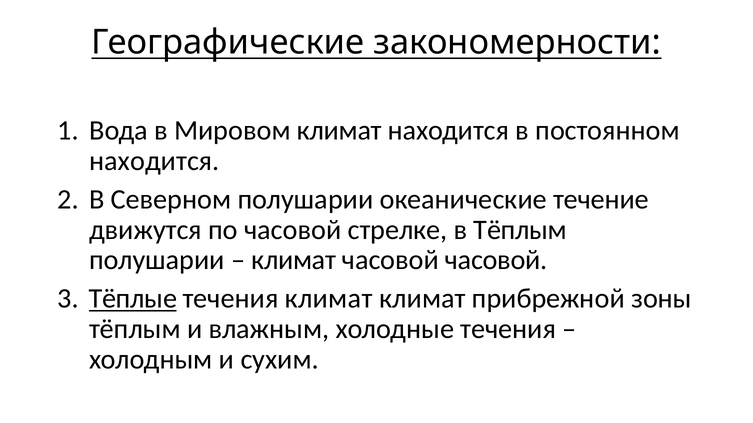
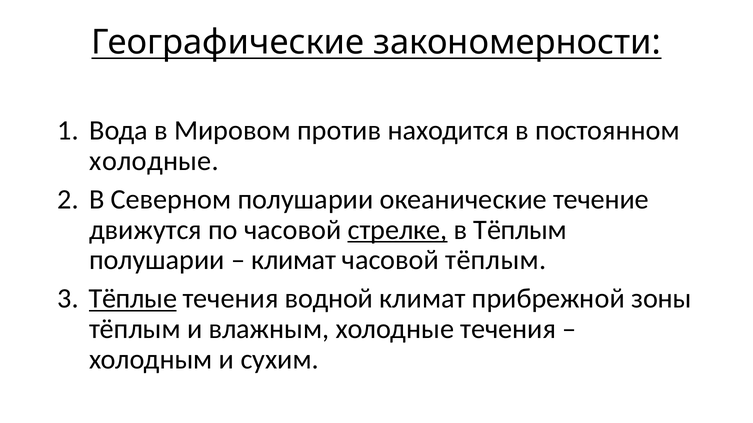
Мировом климат: климат -> против
находится at (154, 161): находится -> холодные
стрелке underline: none -> present
часовой часовой: часовой -> тёплым
течения климат: климат -> водной
